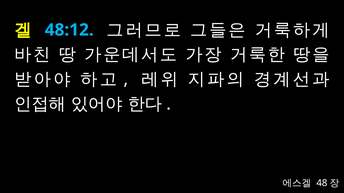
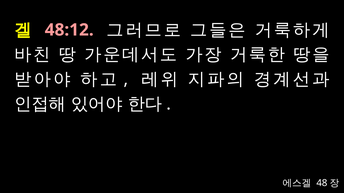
48:12 colour: light blue -> pink
